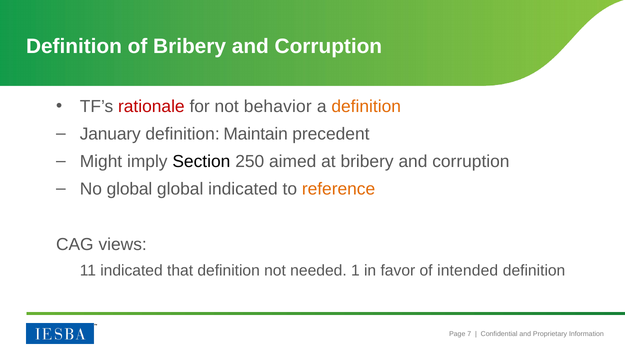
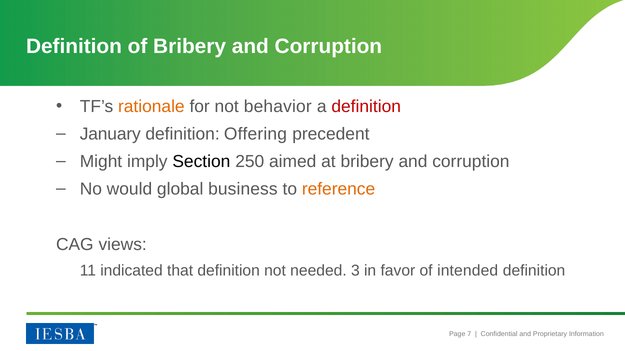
rationale colour: red -> orange
definition at (366, 107) colour: orange -> red
Maintain: Maintain -> Offering
No global: global -> would
global indicated: indicated -> business
1: 1 -> 3
